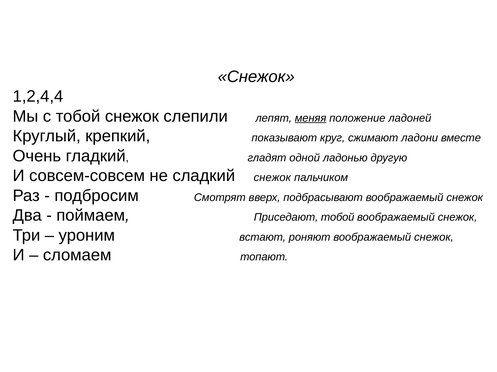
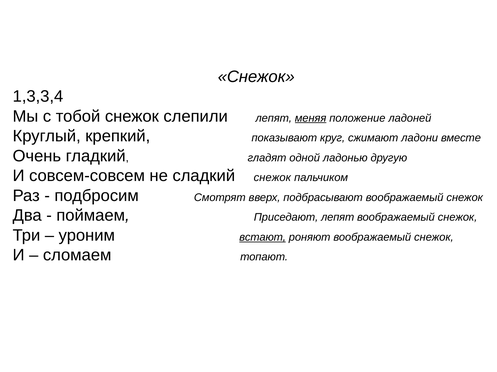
1,2,4,4: 1,2,4,4 -> 1,3,3,4
Приседают тобой: тобой -> лепят
встают underline: none -> present
